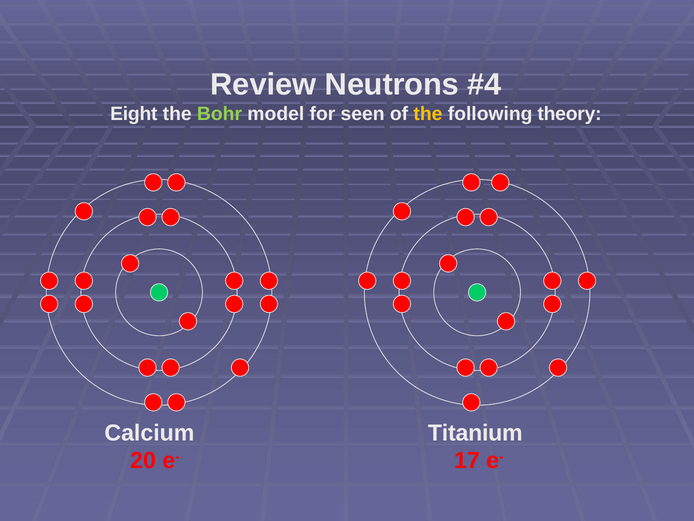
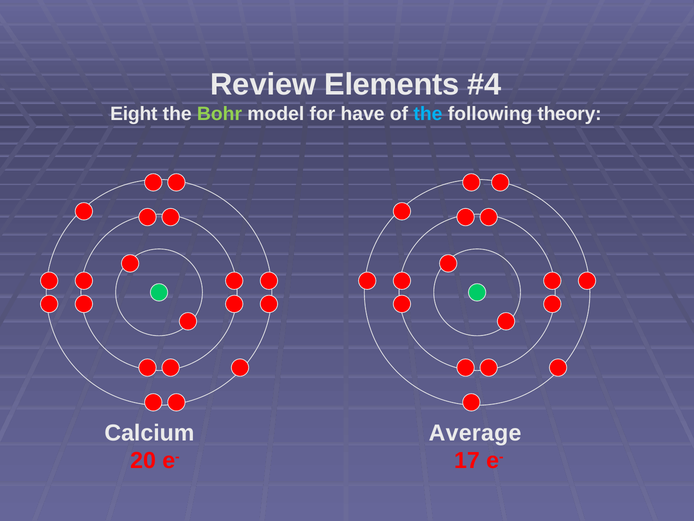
Neutrons: Neutrons -> Elements
seen: seen -> have
the at (428, 114) colour: yellow -> light blue
Titanium: Titanium -> Average
